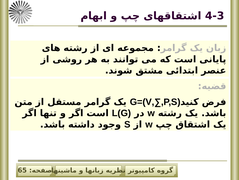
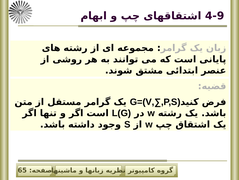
4-3: 4-3 -> 4-9
